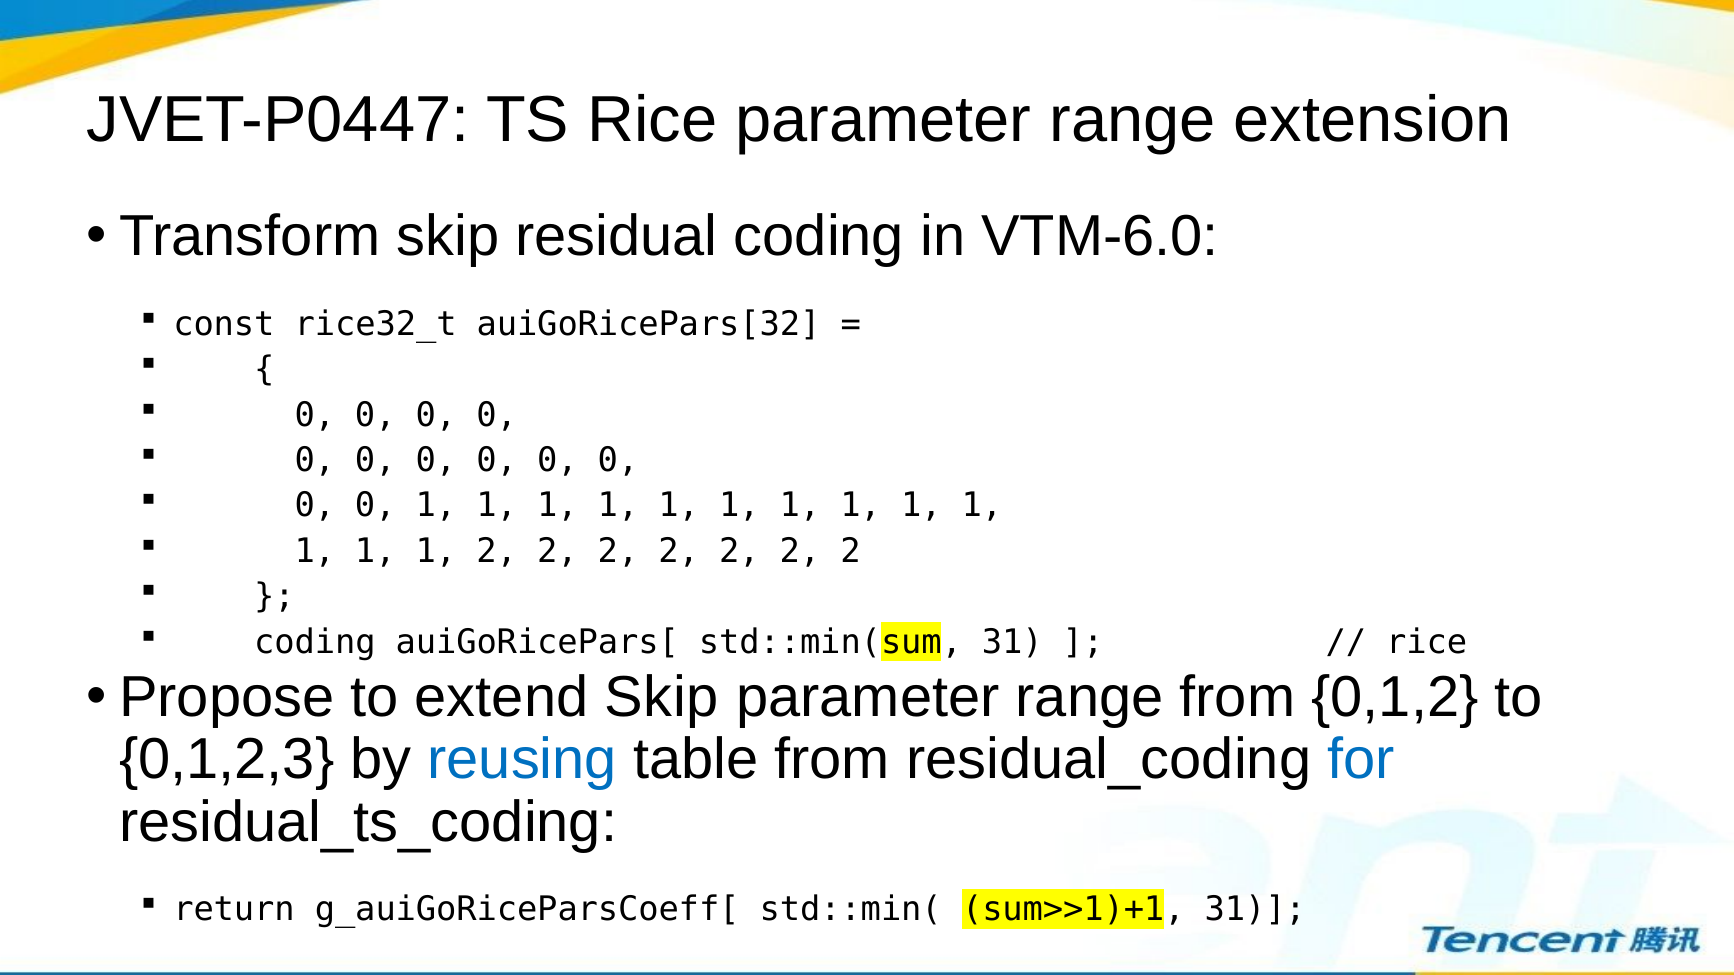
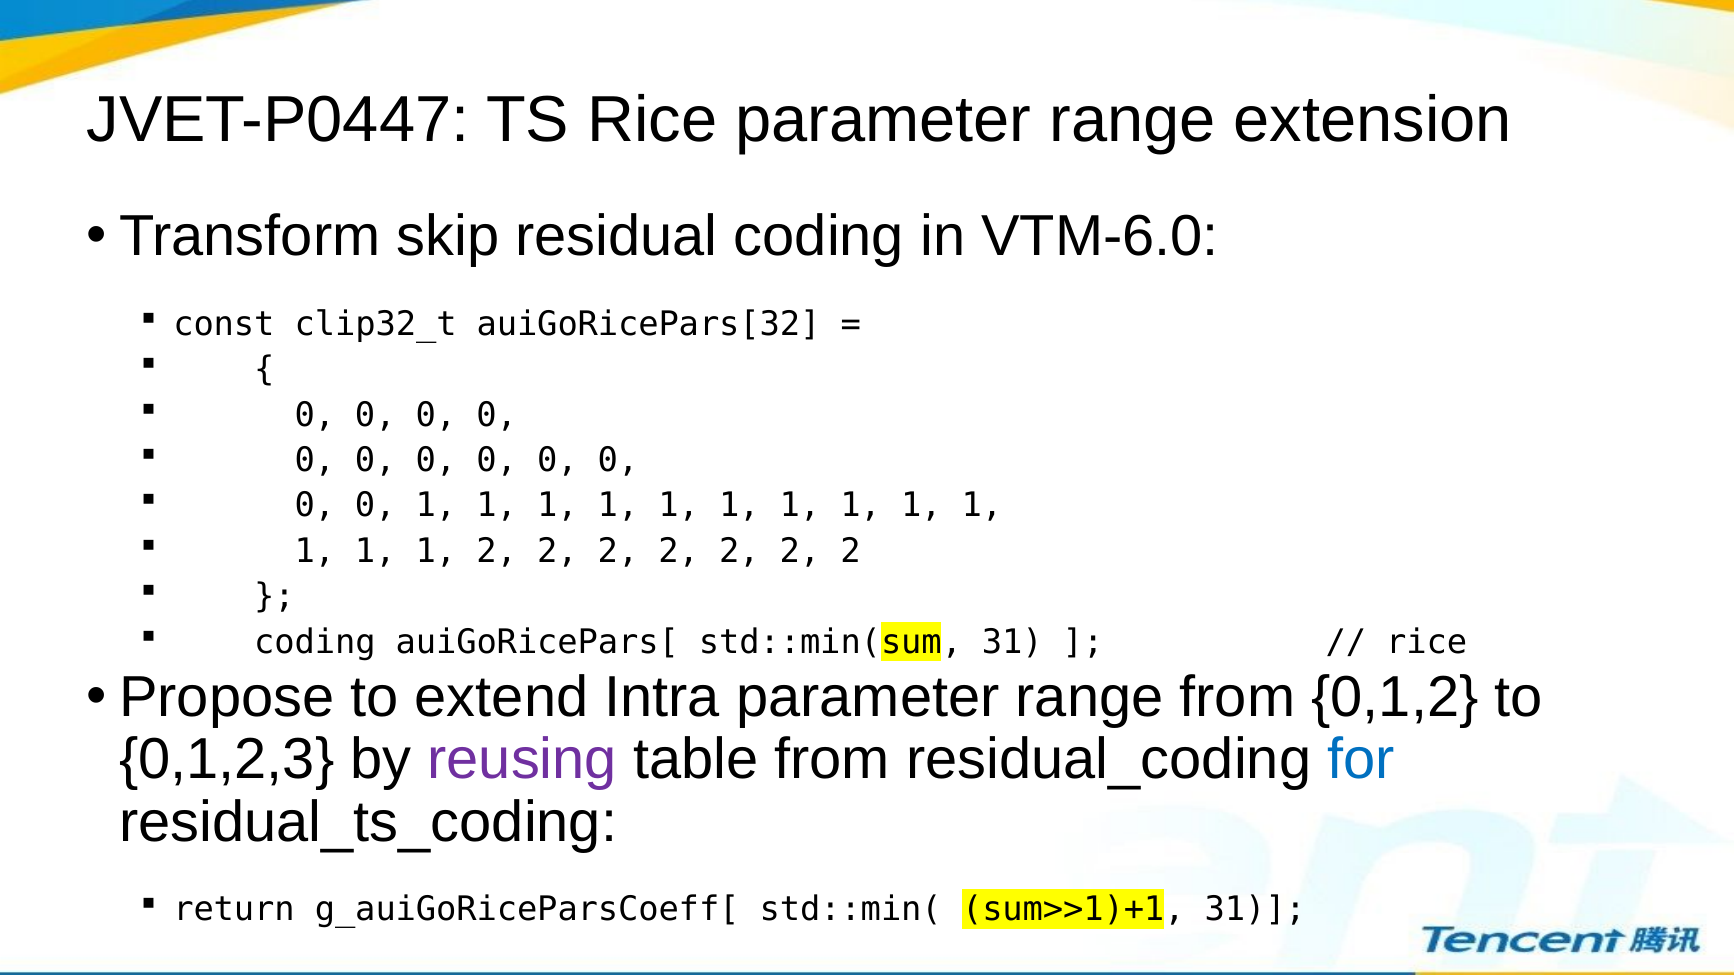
rice32_t: rice32_t -> clip32_t
extend Skip: Skip -> Intra
reusing colour: blue -> purple
